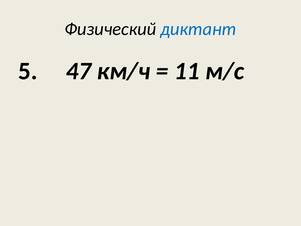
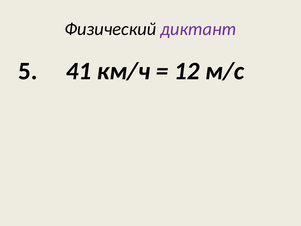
диктант colour: blue -> purple
47: 47 -> 41
11: 11 -> 12
